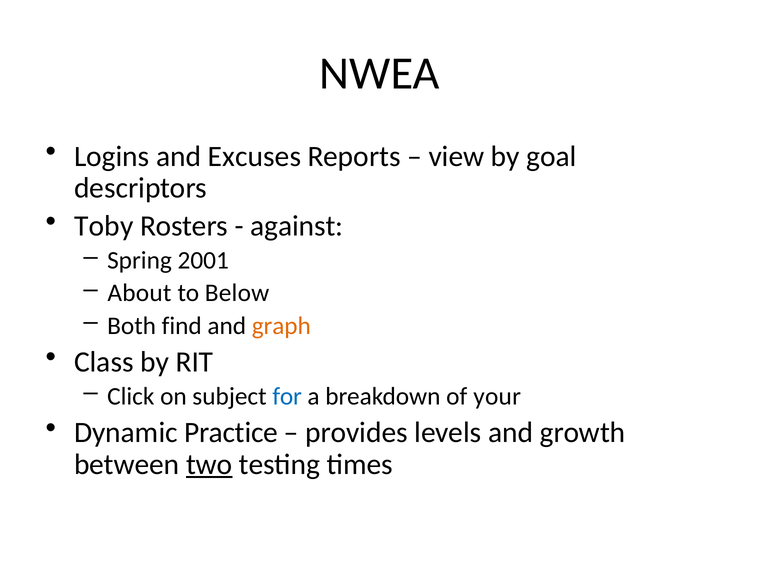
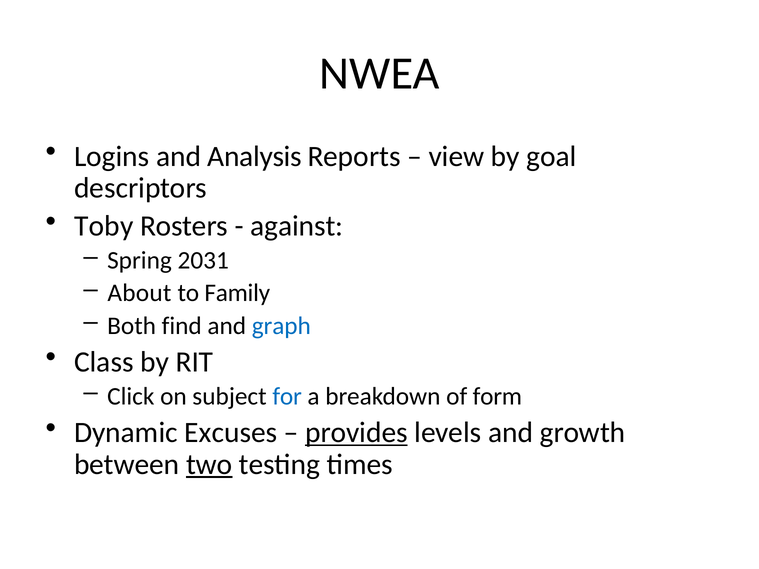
Excuses: Excuses -> Analysis
2001: 2001 -> 2031
Below: Below -> Family
graph colour: orange -> blue
your: your -> form
Practice: Practice -> Excuses
provides underline: none -> present
